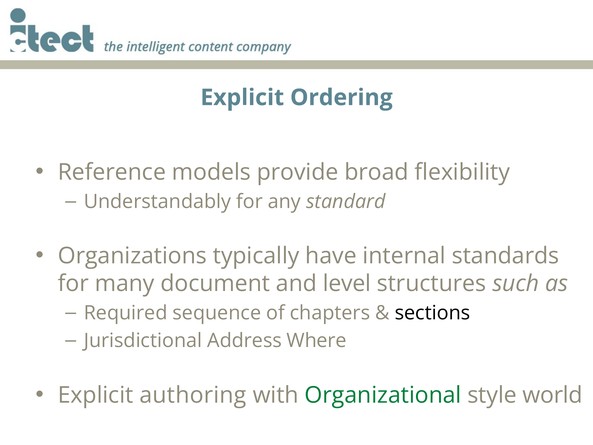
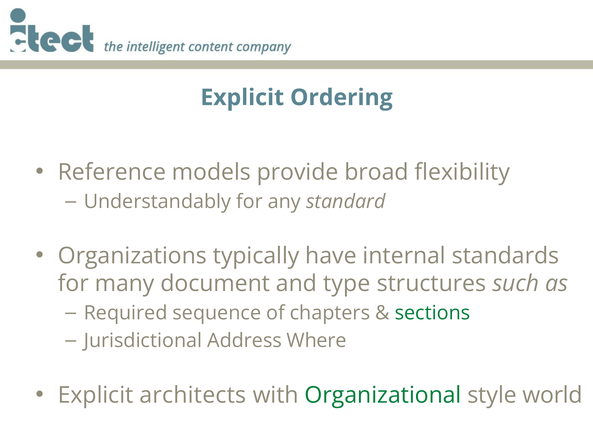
level: level -> type
sections colour: black -> green
authoring: authoring -> architects
